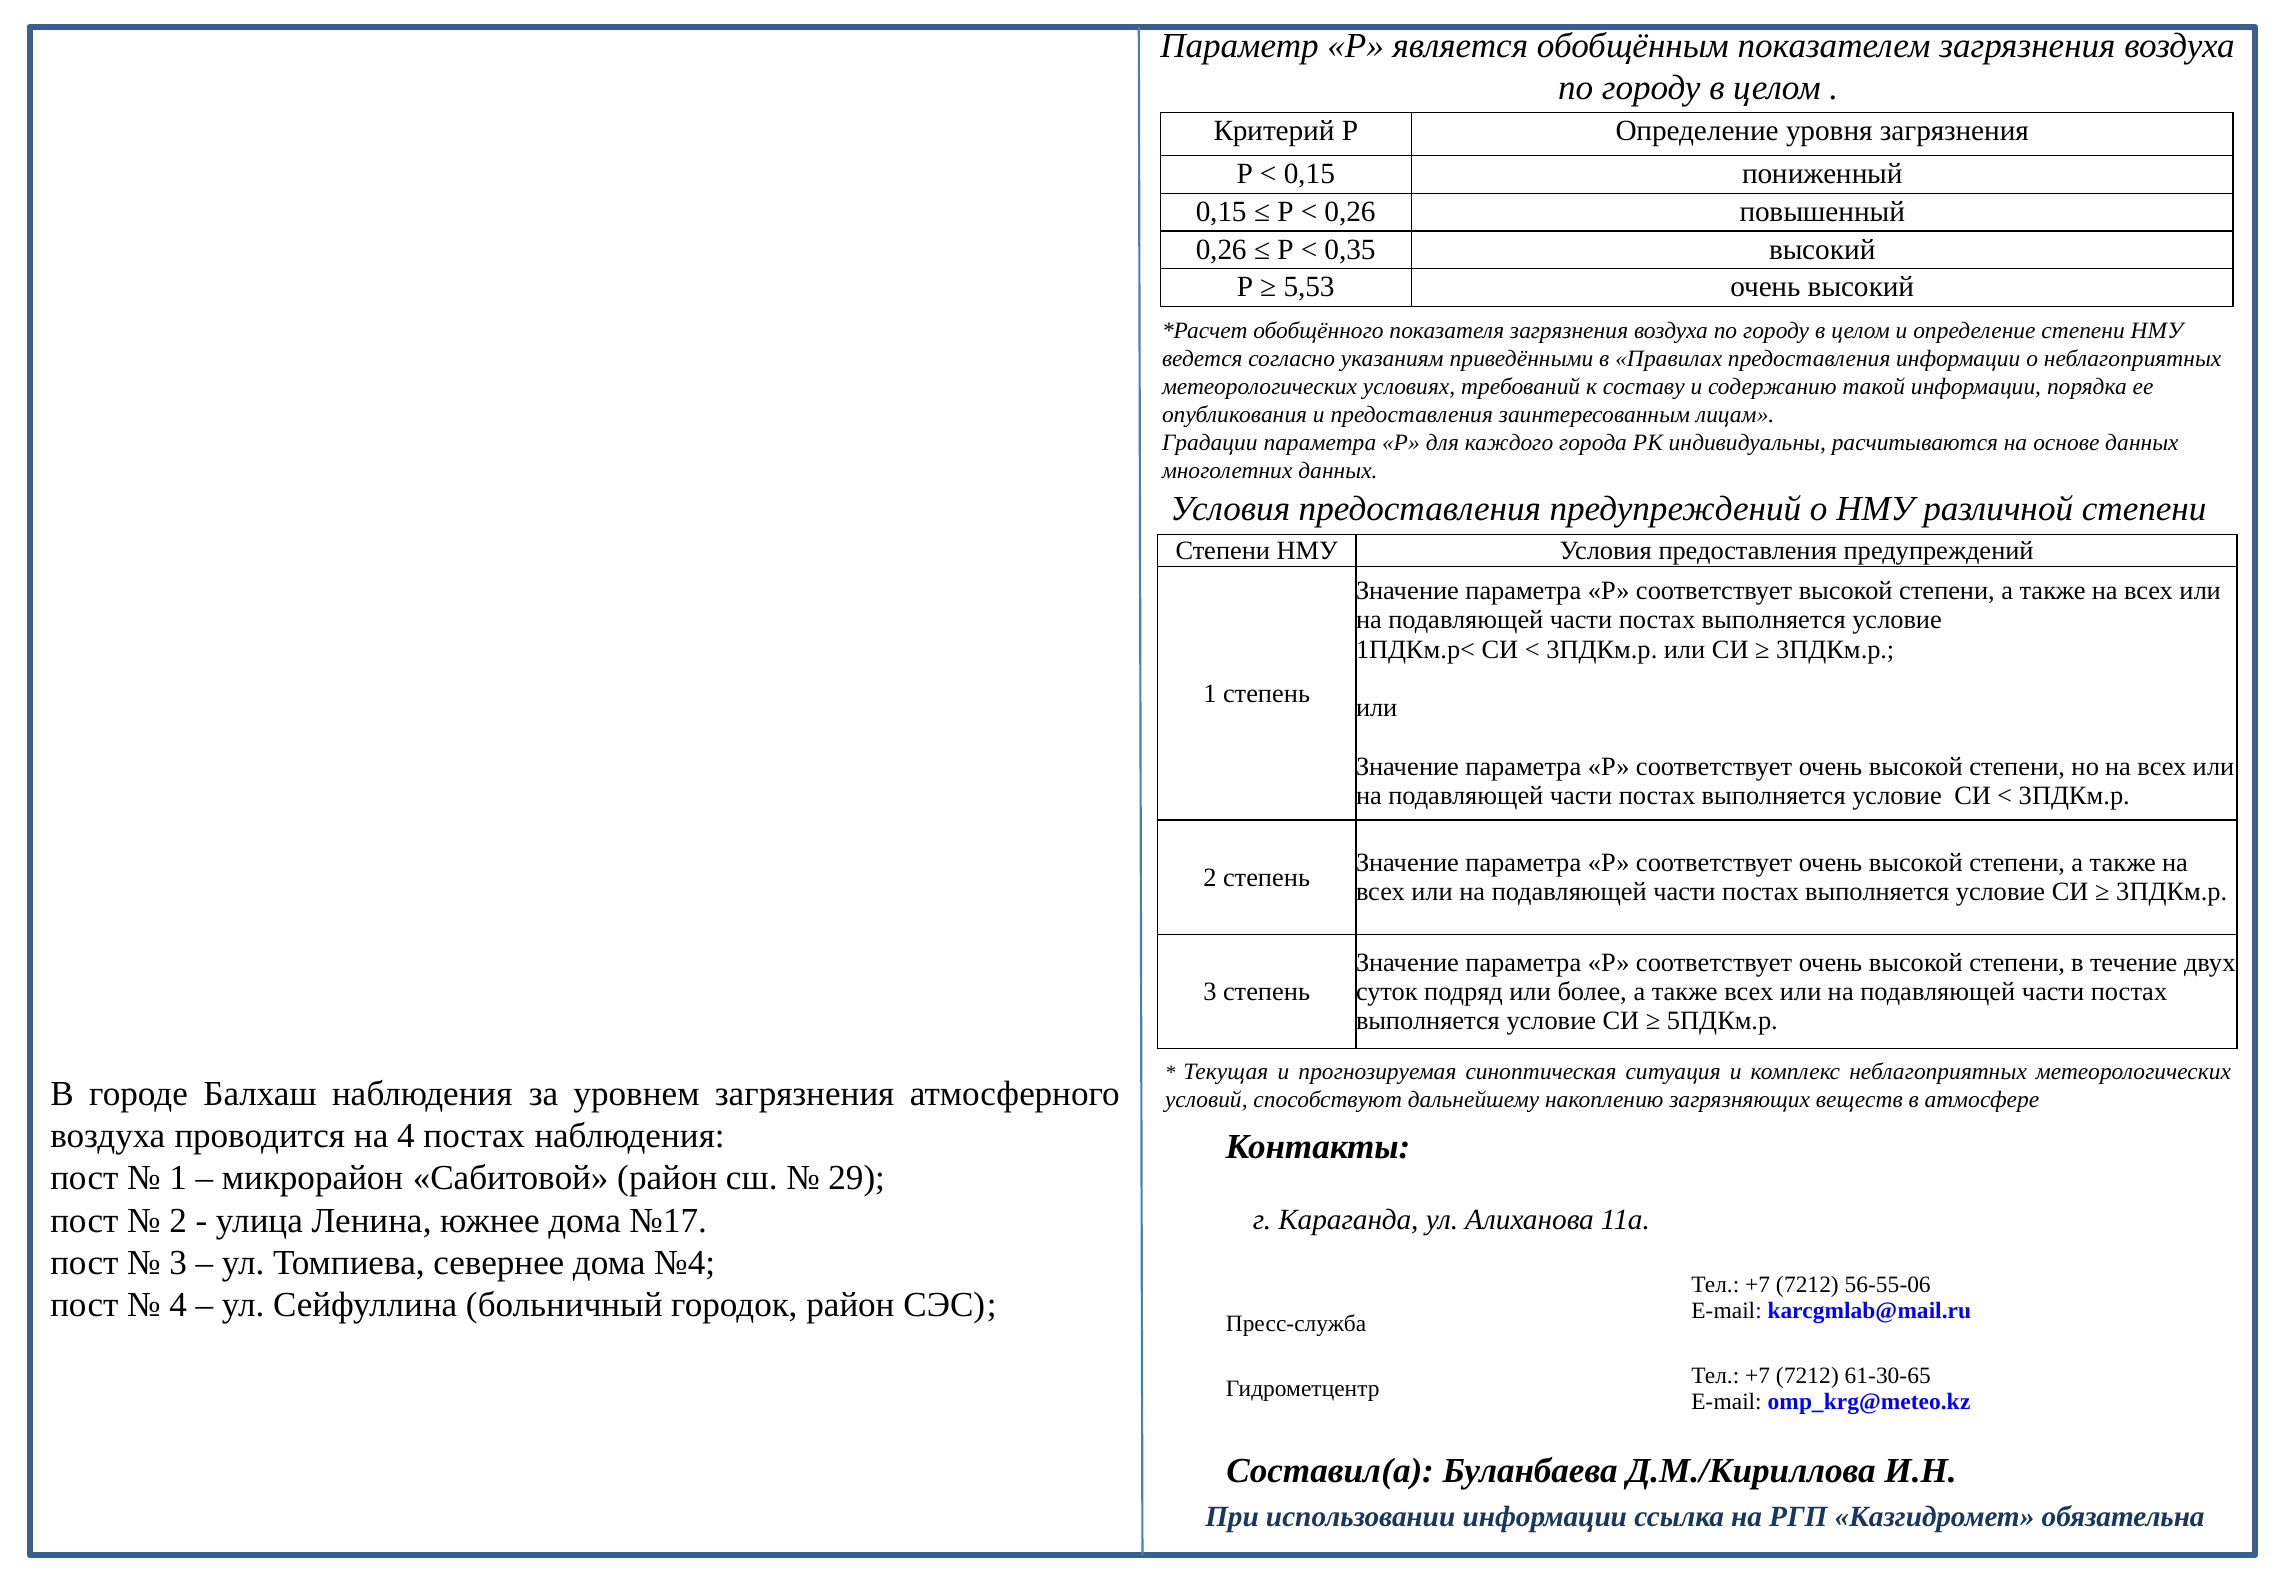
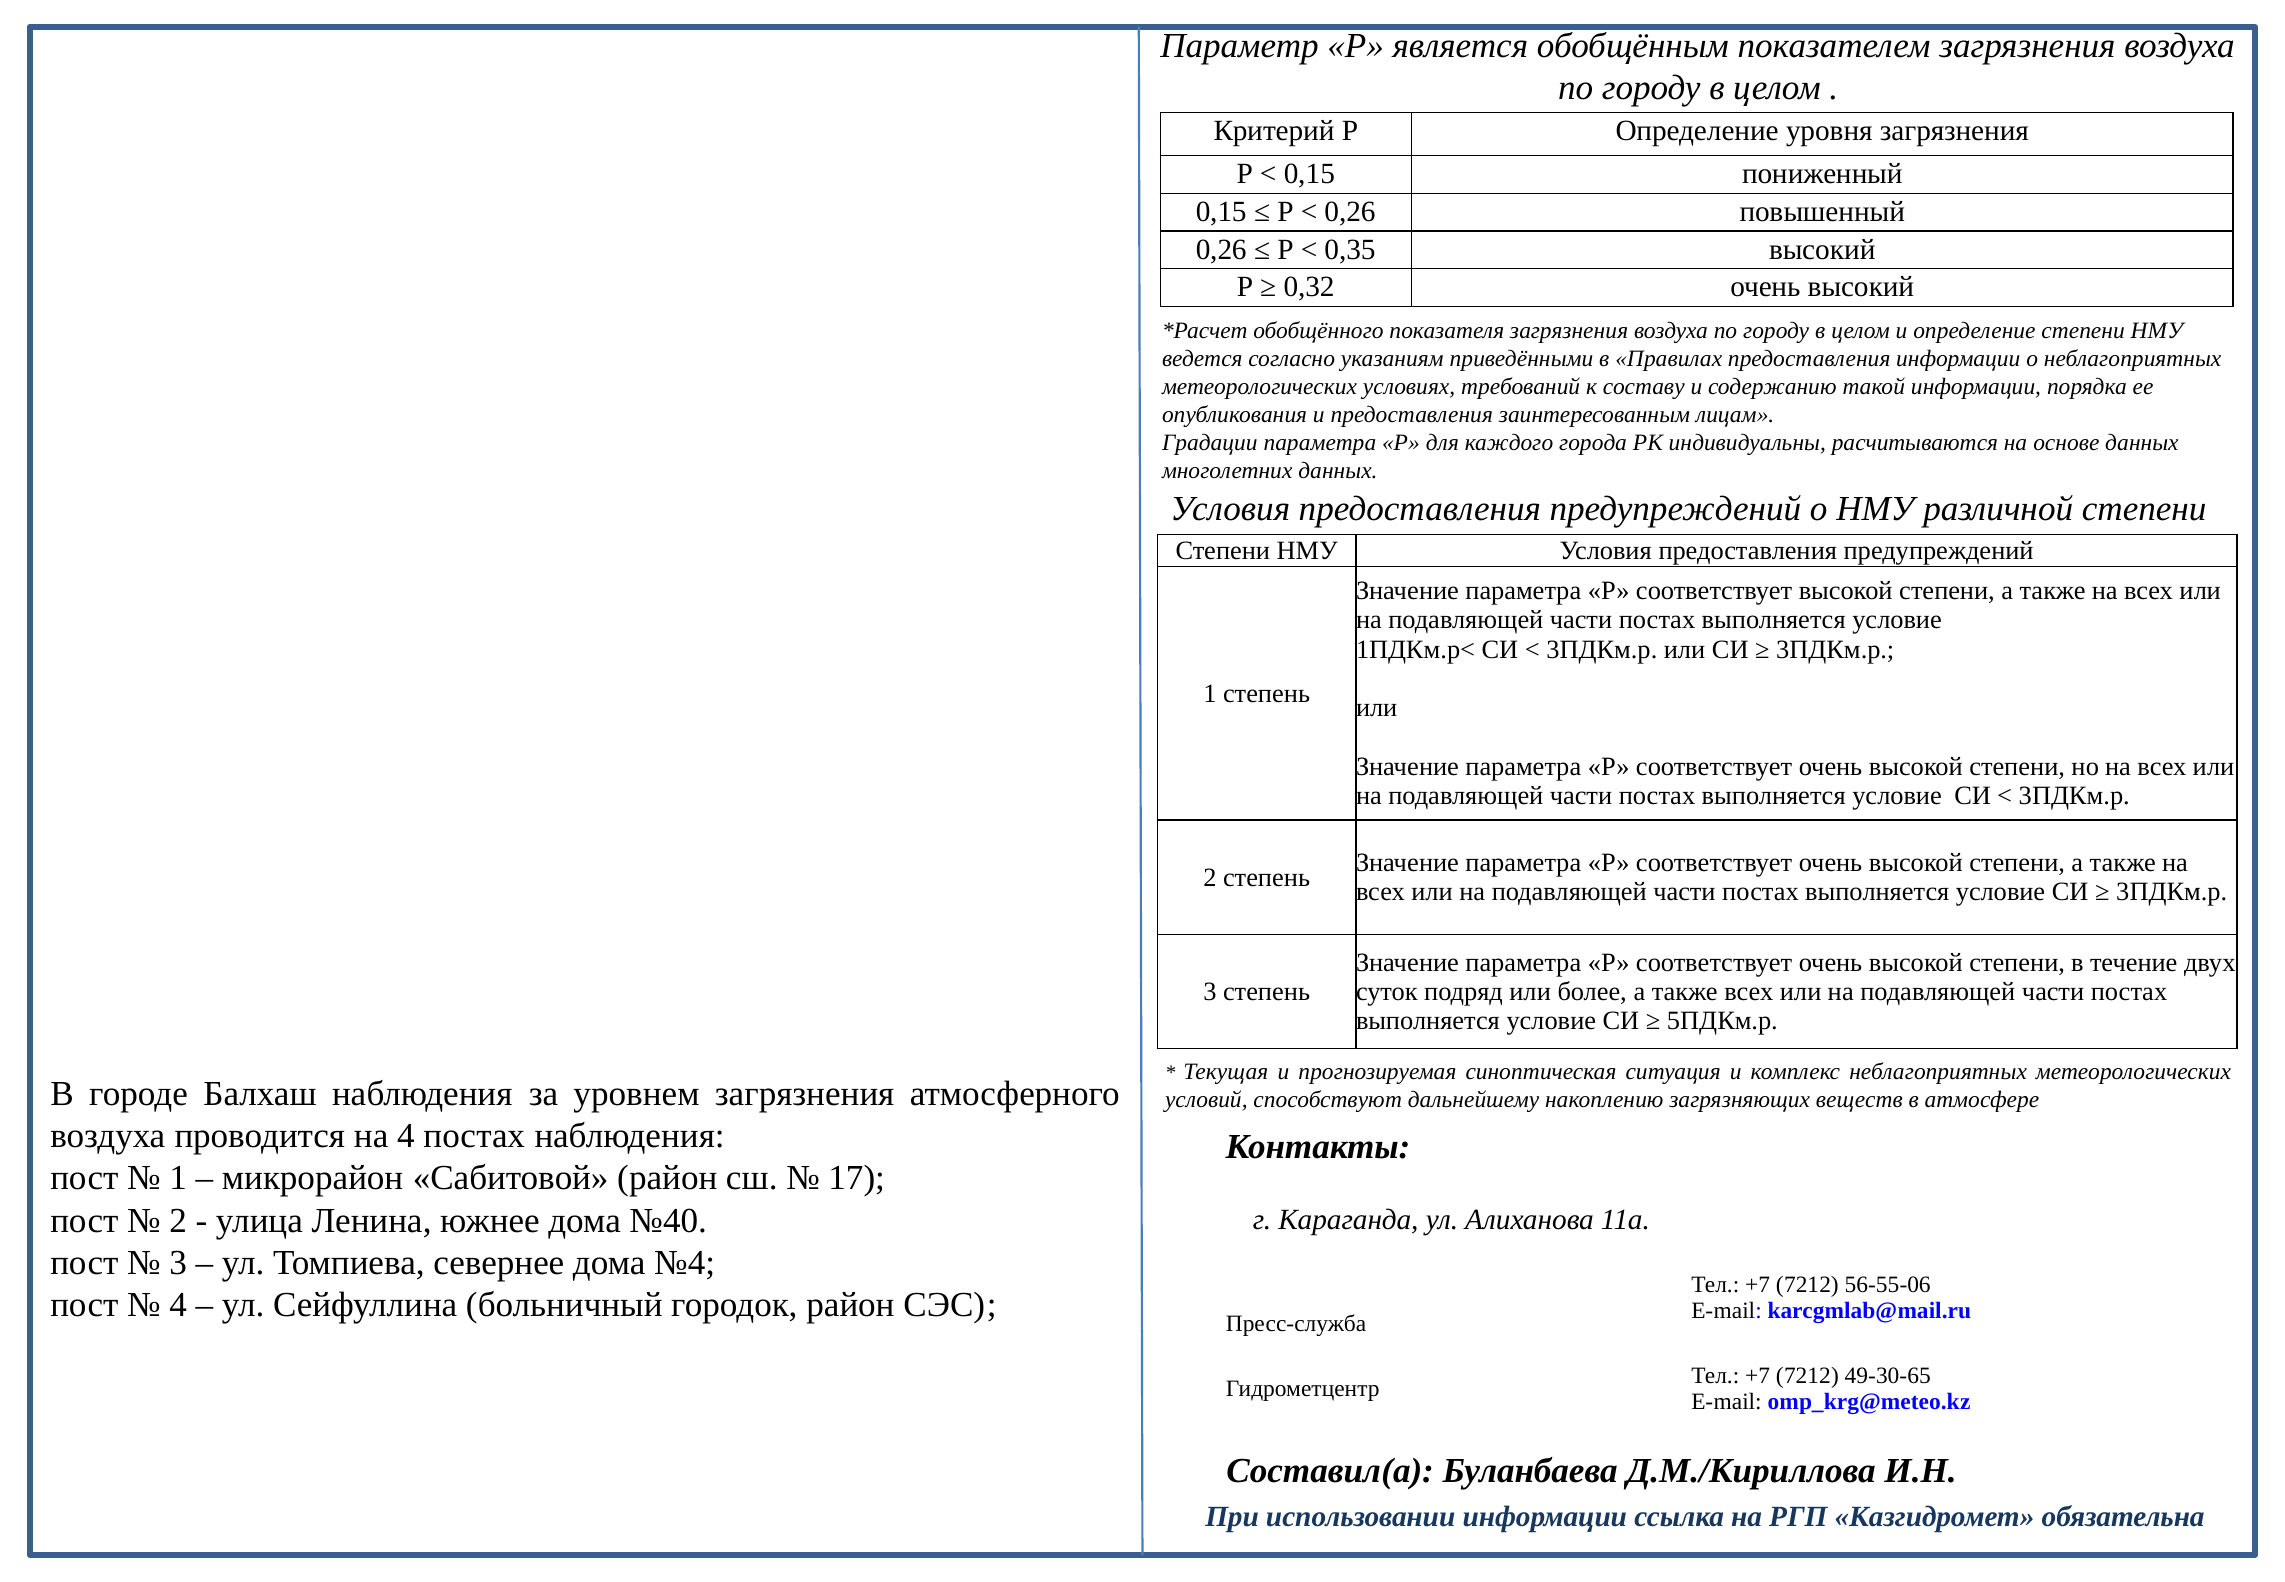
5,53: 5,53 -> 0,32
29: 29 -> 17
№17: №17 -> №40
61-30-65: 61-30-65 -> 49-30-65
